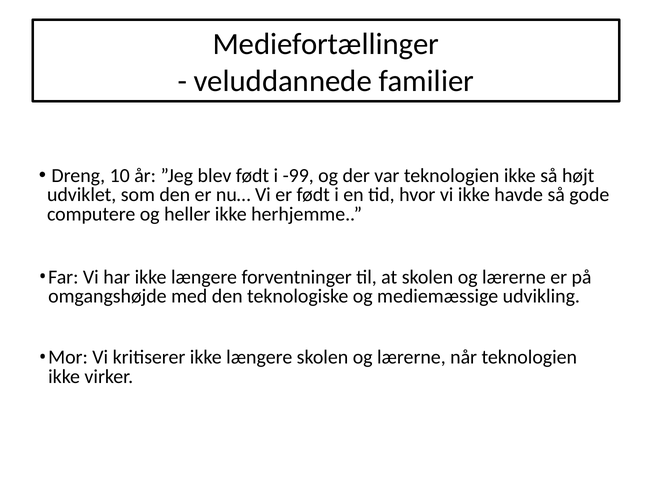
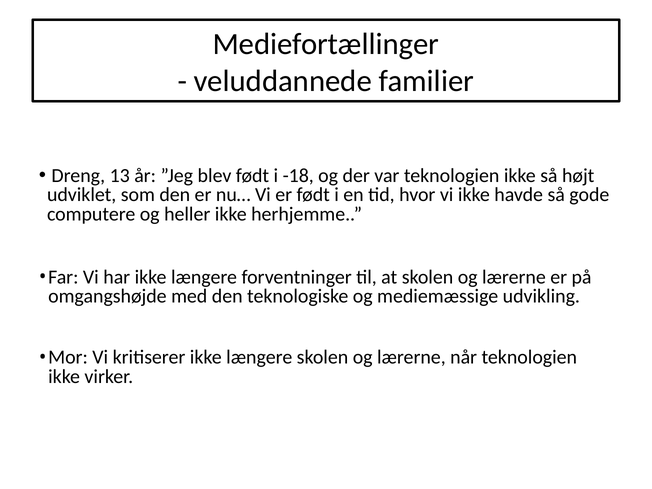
10: 10 -> 13
-99: -99 -> -18
